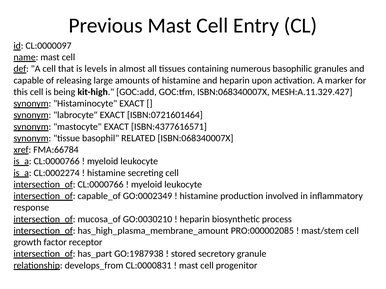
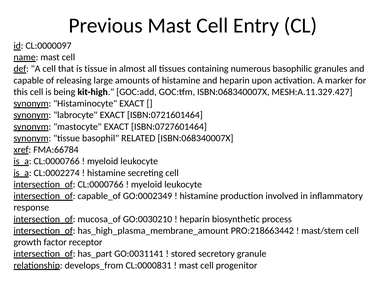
is levels: levels -> tissue
ISBN:4377616571: ISBN:4377616571 -> ISBN:0727601464
PRO:000002085: PRO:000002085 -> PRO:218663442
GO:1987938: GO:1987938 -> GO:0031141
